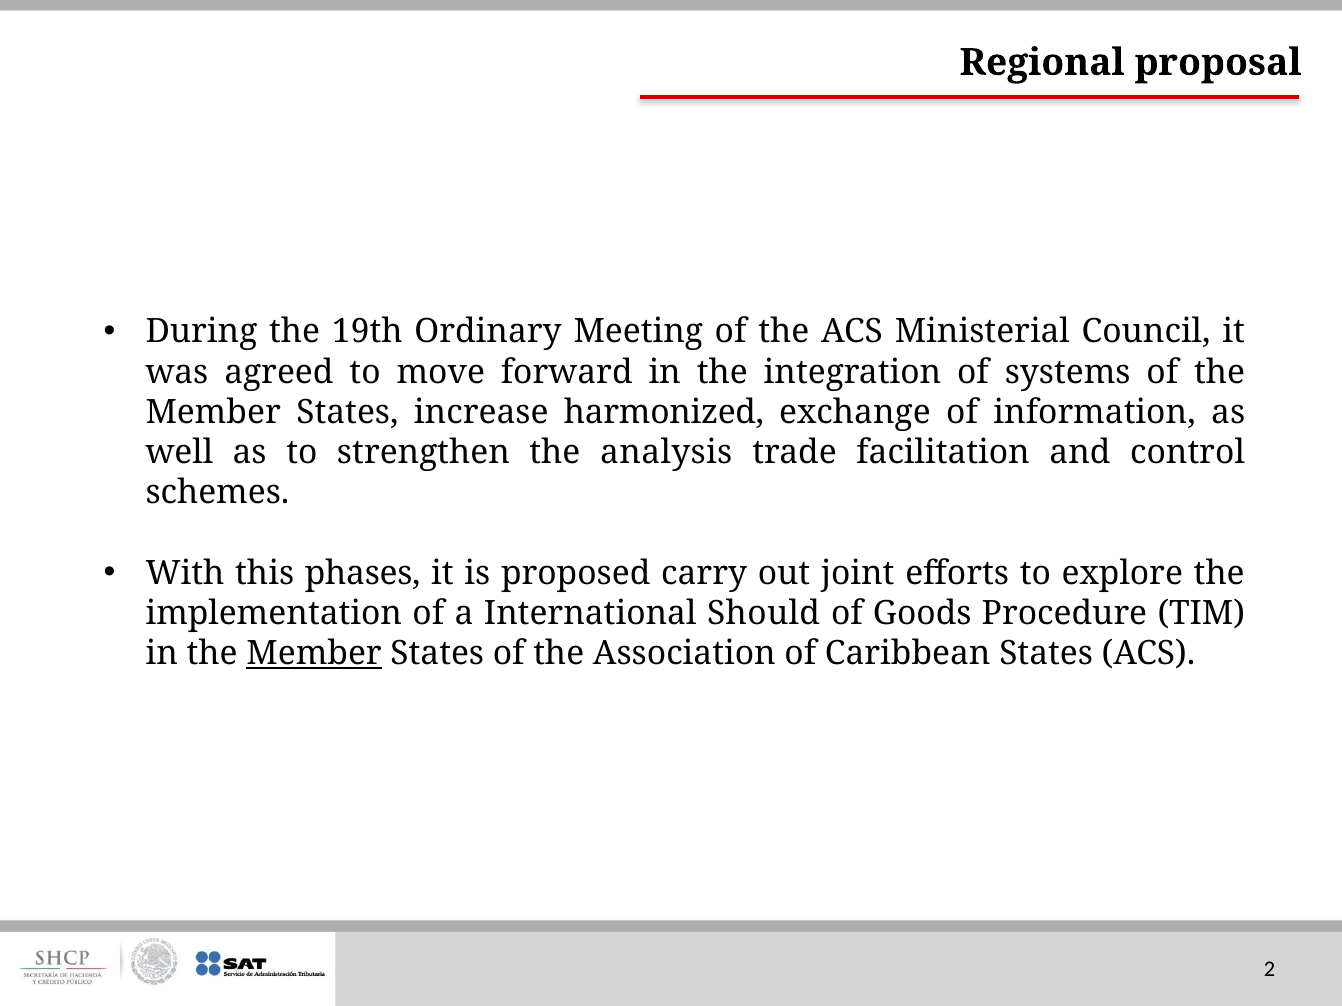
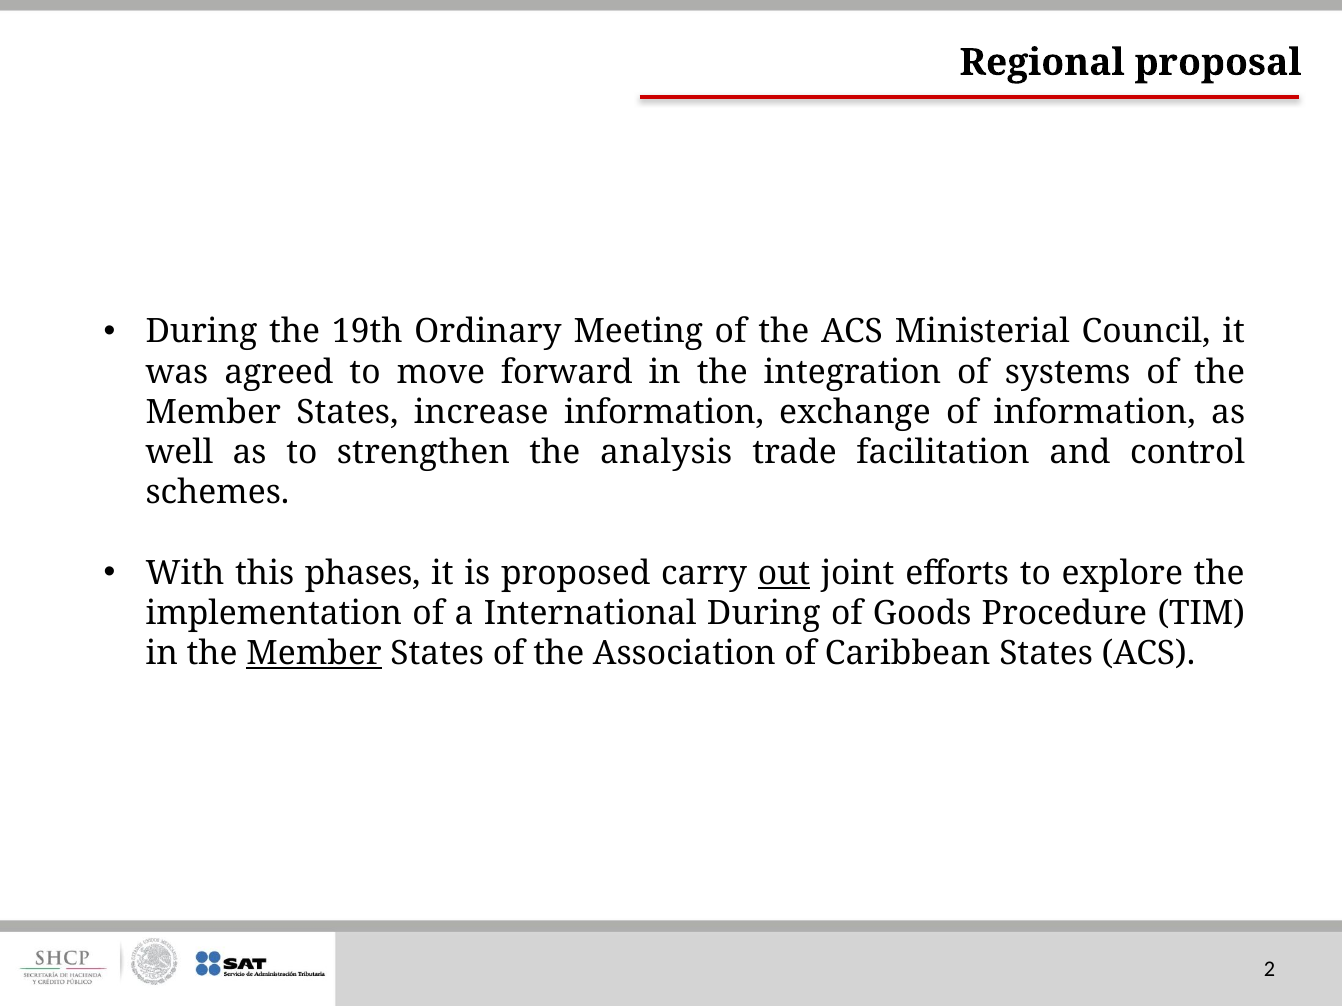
increase harmonized: harmonized -> information
out underline: none -> present
International Should: Should -> During
